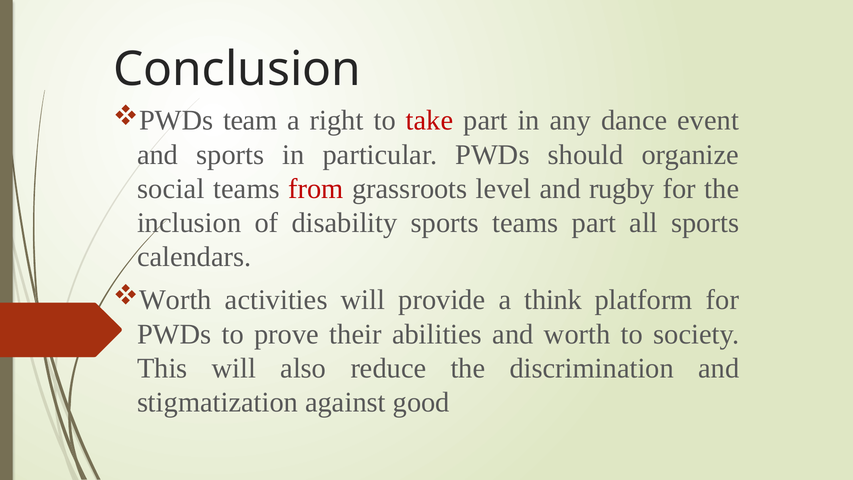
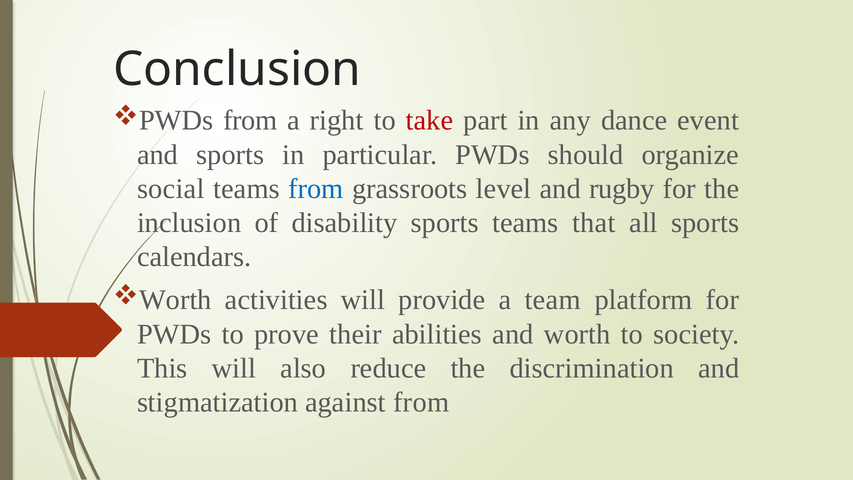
PWDs team: team -> from
from at (316, 189) colour: red -> blue
teams part: part -> that
think: think -> team
against good: good -> from
